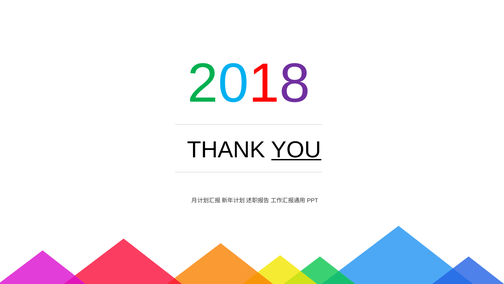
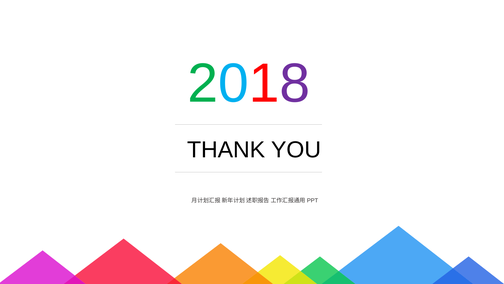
YOU underline: present -> none
